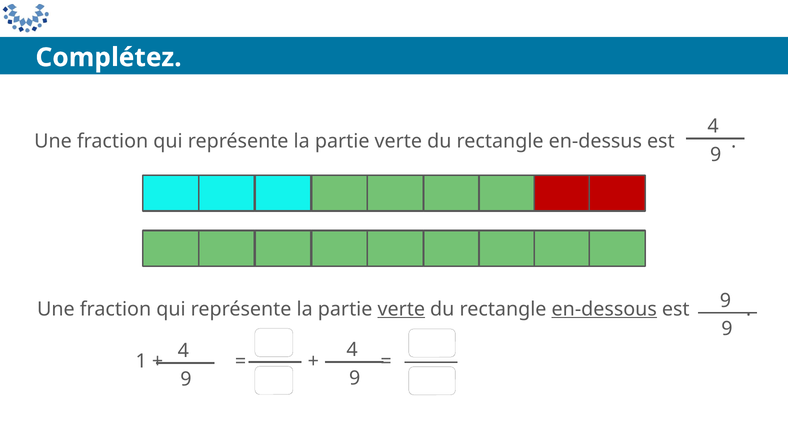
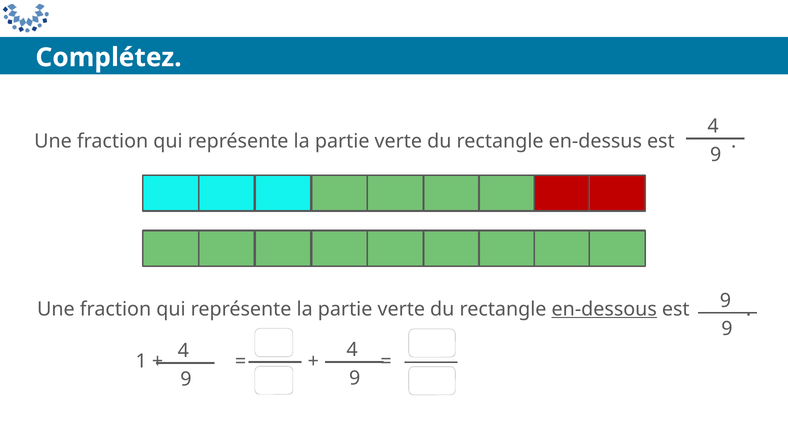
verte at (401, 309) underline: present -> none
